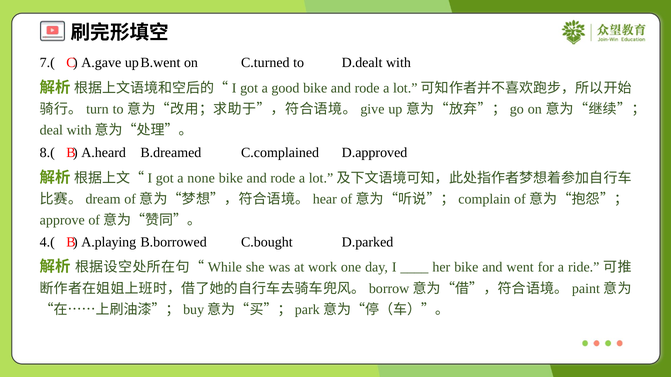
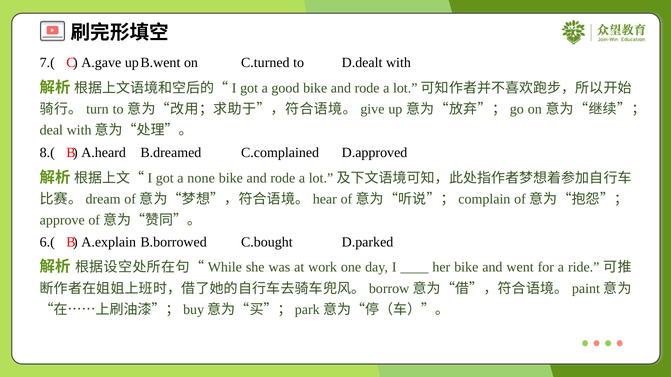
4.(: 4.( -> 6.(
A.playing: A.playing -> A.explain
